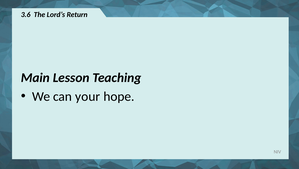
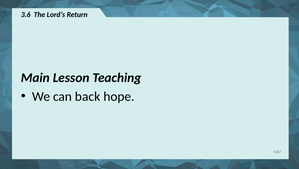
your: your -> back
